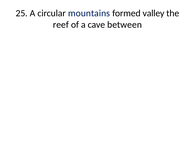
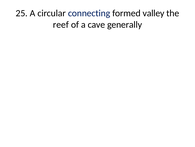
mountains: mountains -> connecting
between: between -> generally
